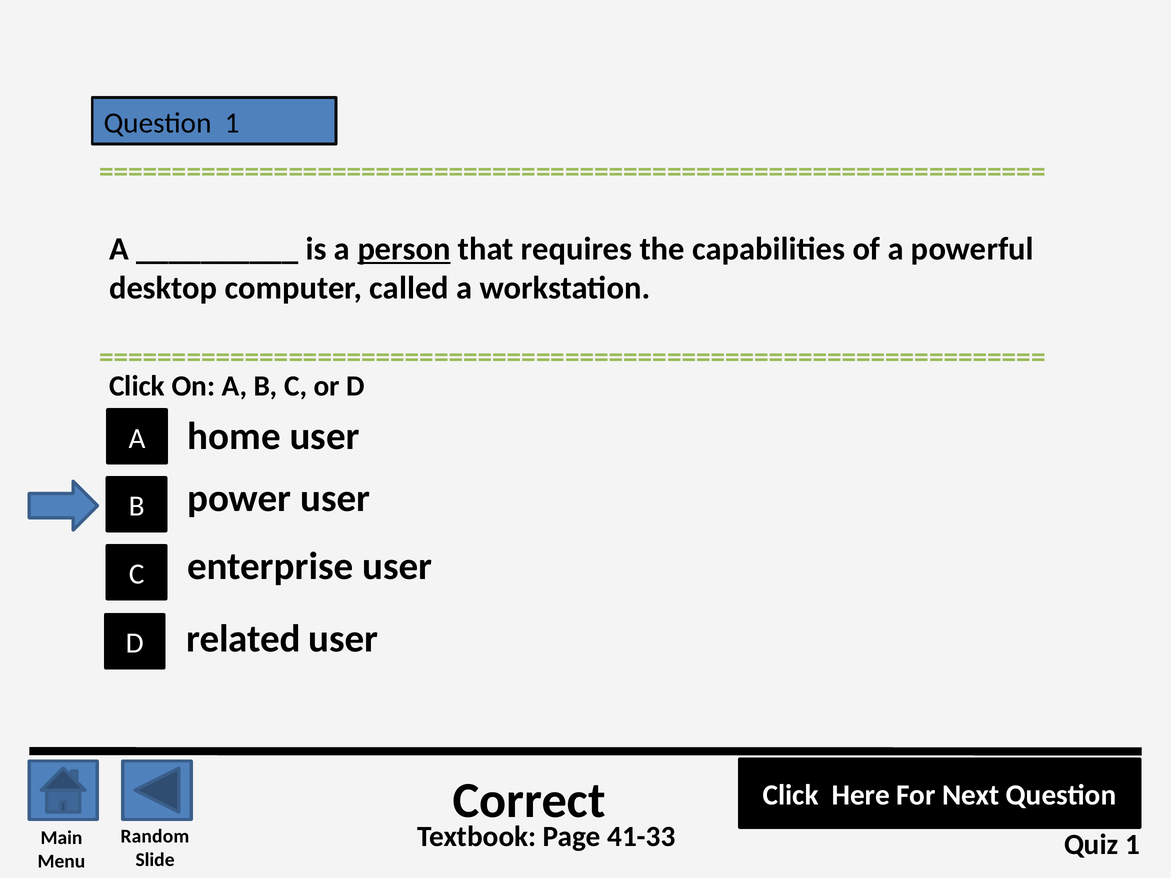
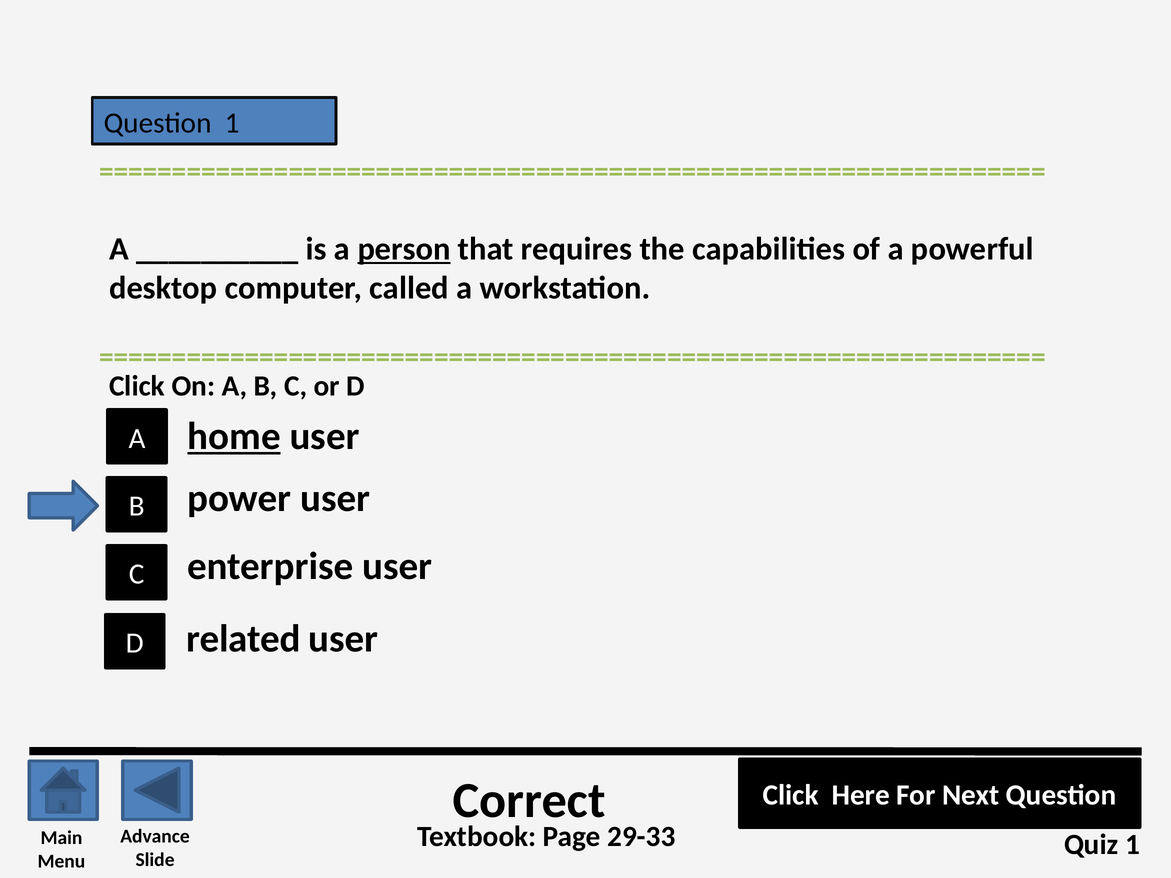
home underline: none -> present
41-33: 41-33 -> 29-33
Random: Random -> Advance
